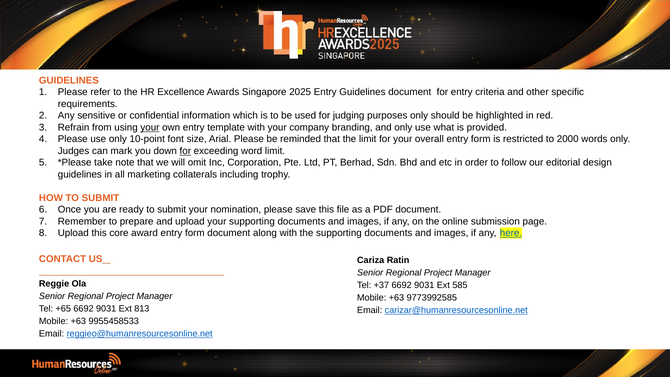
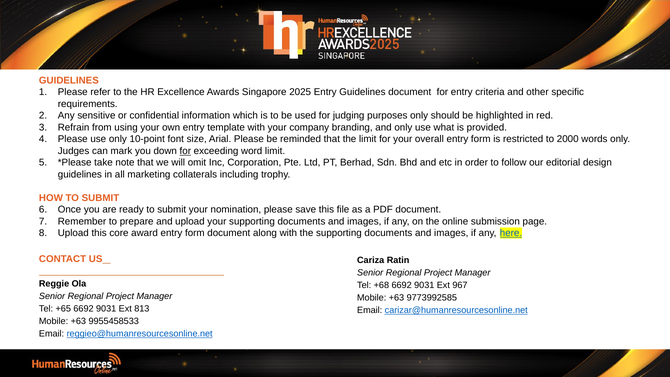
your at (150, 127) underline: present -> none
+37: +37 -> +68
585: 585 -> 967
